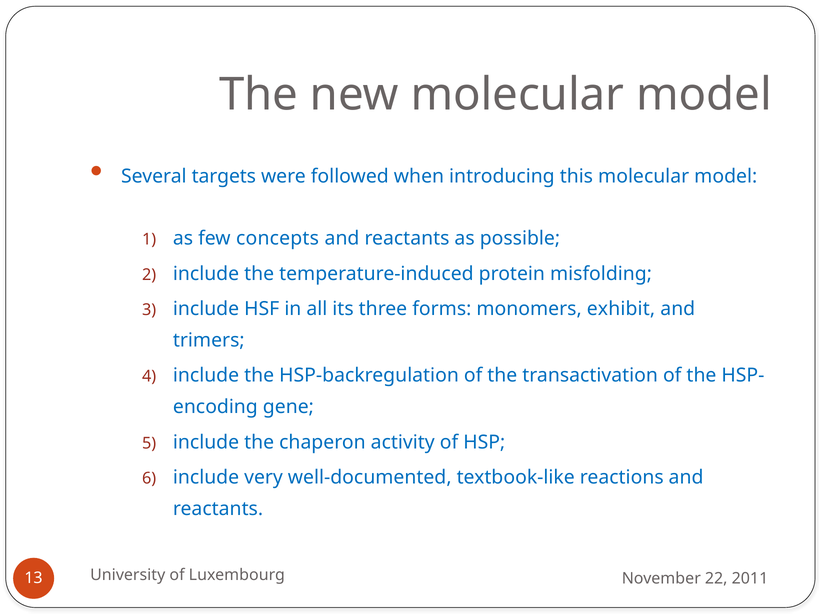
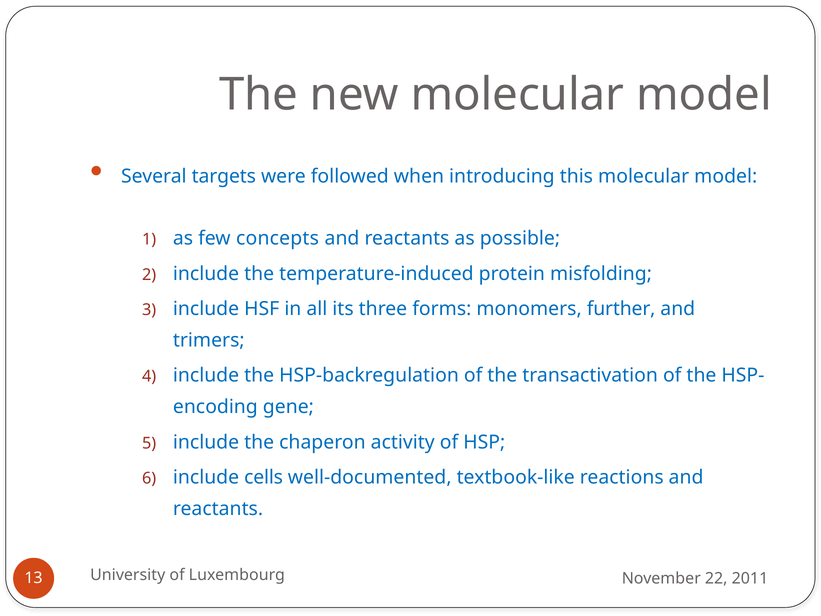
exhibit: exhibit -> further
very: very -> cells
